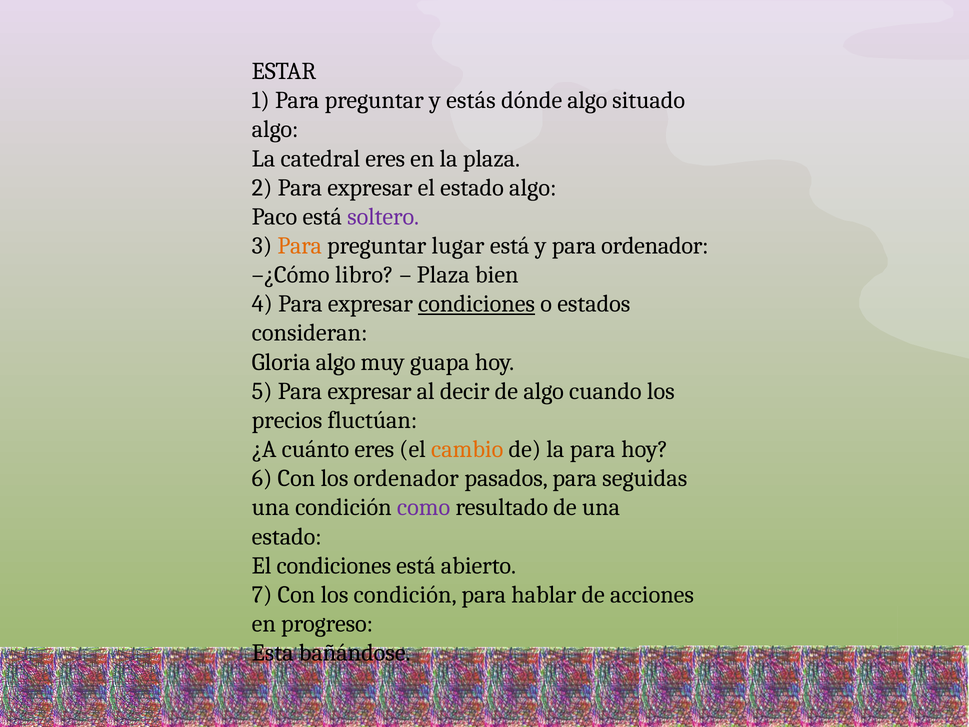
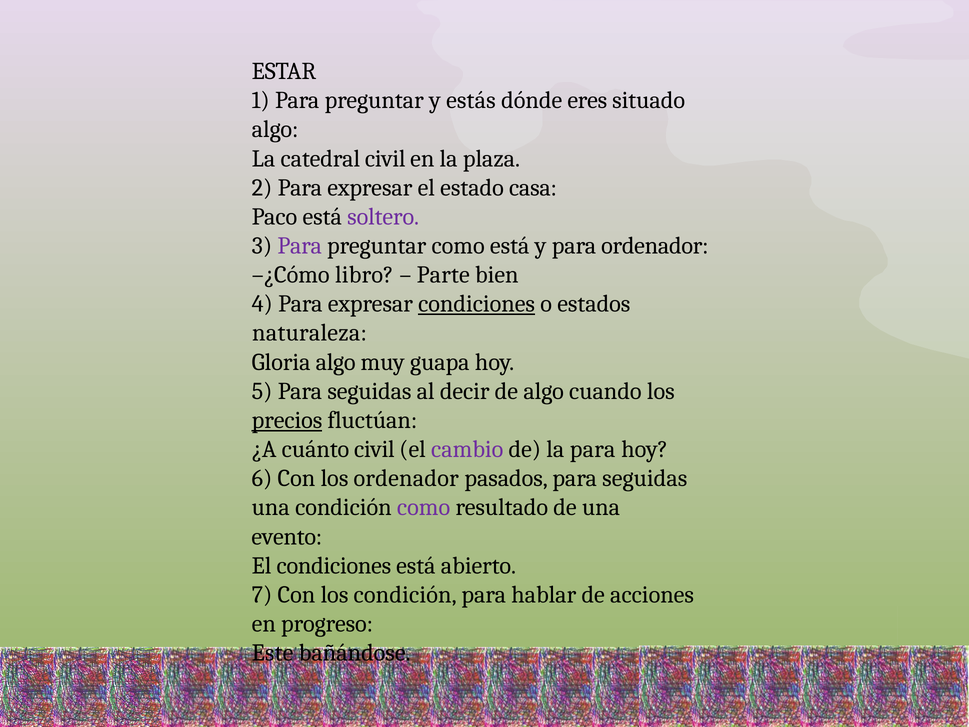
dónde algo: algo -> eres
catedral eres: eres -> civil
estado algo: algo -> casa
Para at (300, 246) colour: orange -> purple
preguntar lugar: lugar -> como
Plaza at (443, 275): Plaza -> Parte
consideran: consideran -> naturaleza
5 Para expresar: expresar -> seguidas
precios underline: none -> present
cuánto eres: eres -> civil
cambio colour: orange -> purple
estado at (287, 536): estado -> evento
Esta: Esta -> Este
